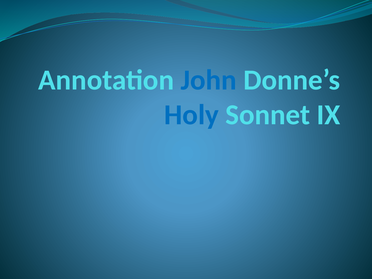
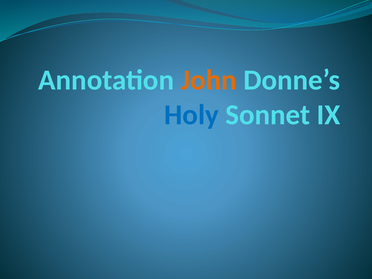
John colour: blue -> orange
